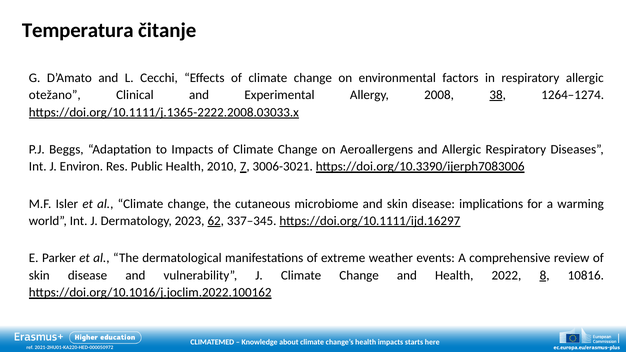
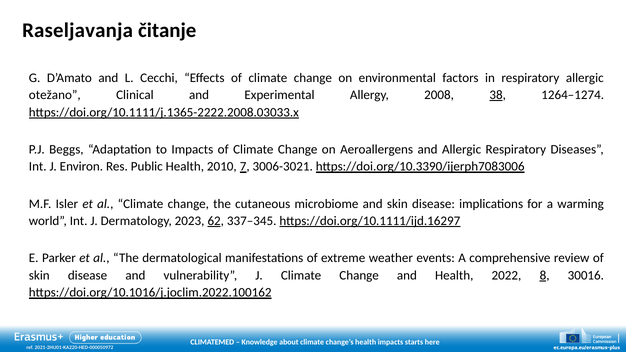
Temperatura: Temperatura -> Raseljavanja
10816: 10816 -> 30016
